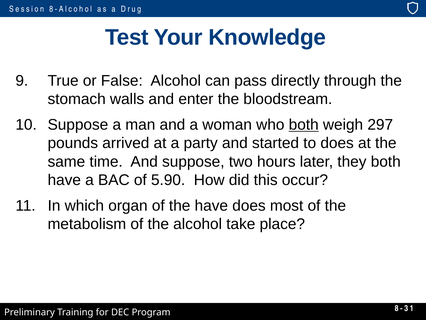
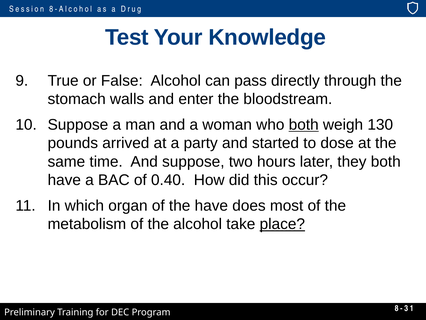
297: 297 -> 130
to does: does -> dose
5.90: 5.90 -> 0.40
place underline: none -> present
